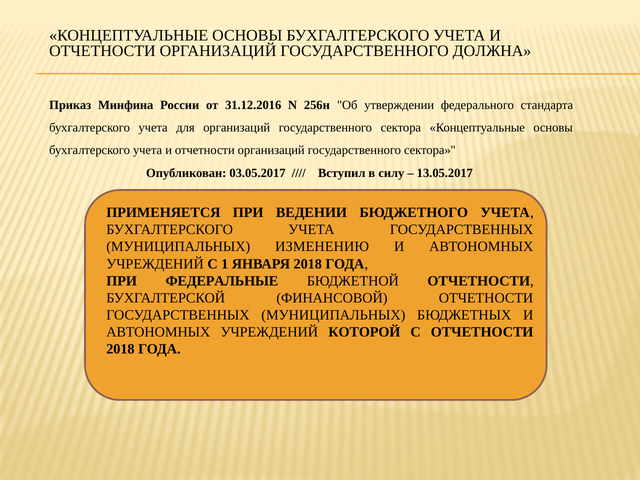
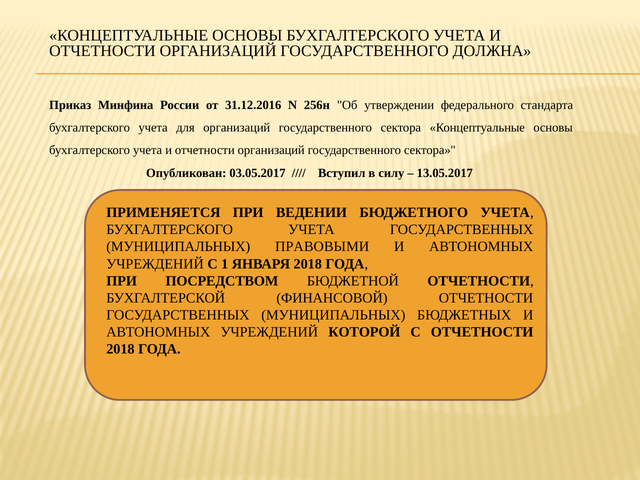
ИЗМЕНЕНИЮ: ИЗМЕНЕНИЮ -> ПРАВОВЫМИ
ФЕДЕРАЛЬНЫЕ: ФЕДЕРАЛЬНЫЕ -> ПОСРЕДСТВОМ
